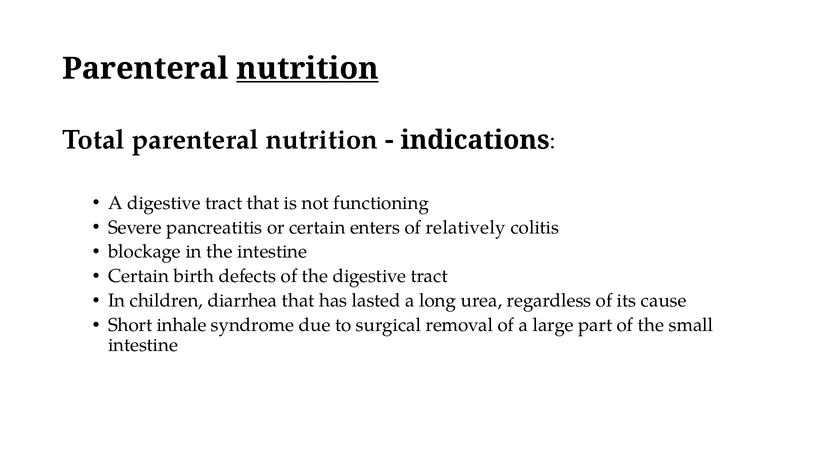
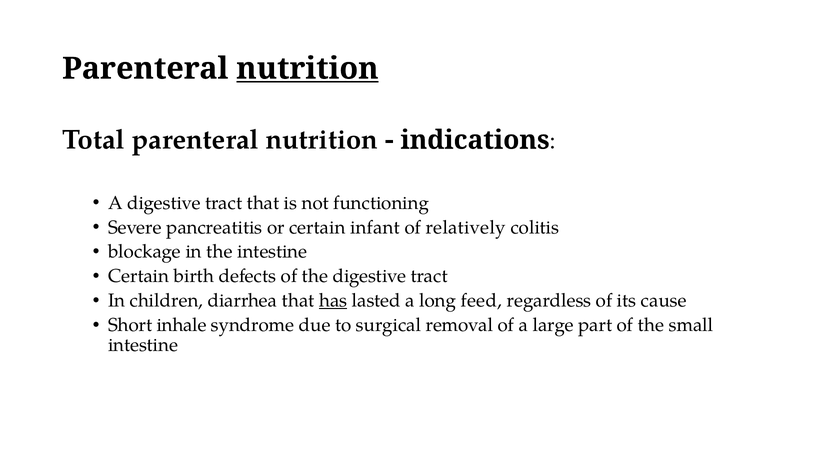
enters: enters -> infant
has underline: none -> present
urea: urea -> feed
